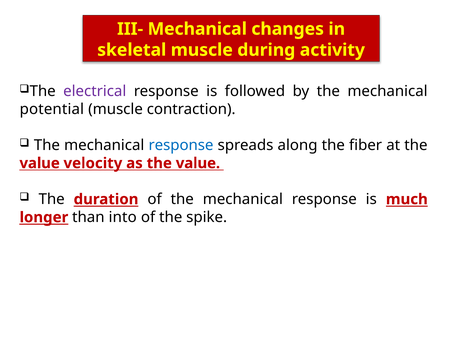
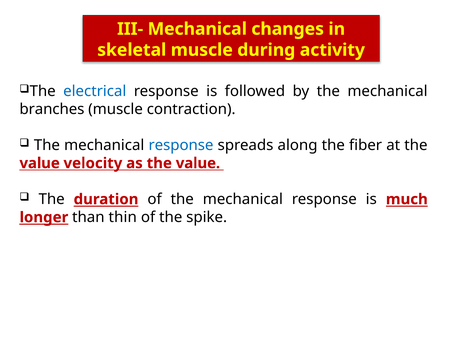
electrical colour: purple -> blue
potential: potential -> branches
into: into -> thin
